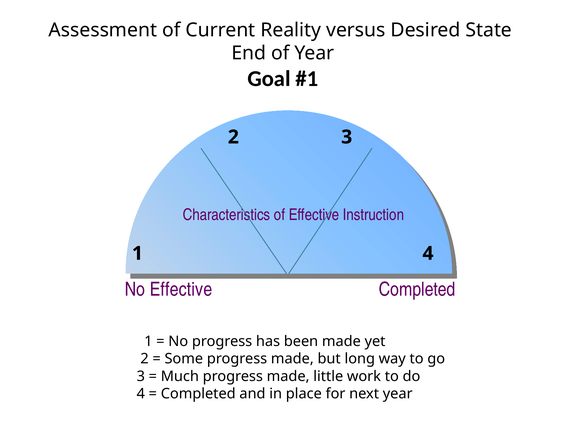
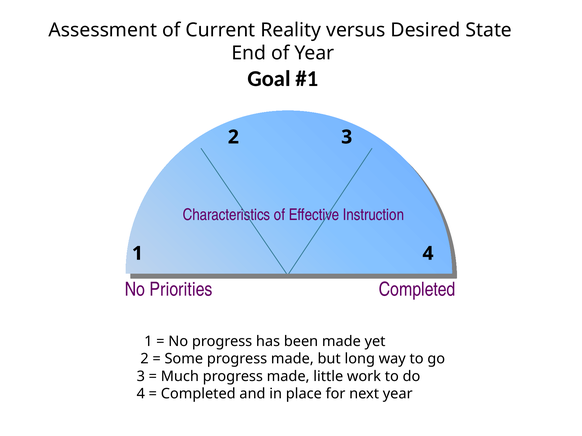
No Effective: Effective -> Priorities
